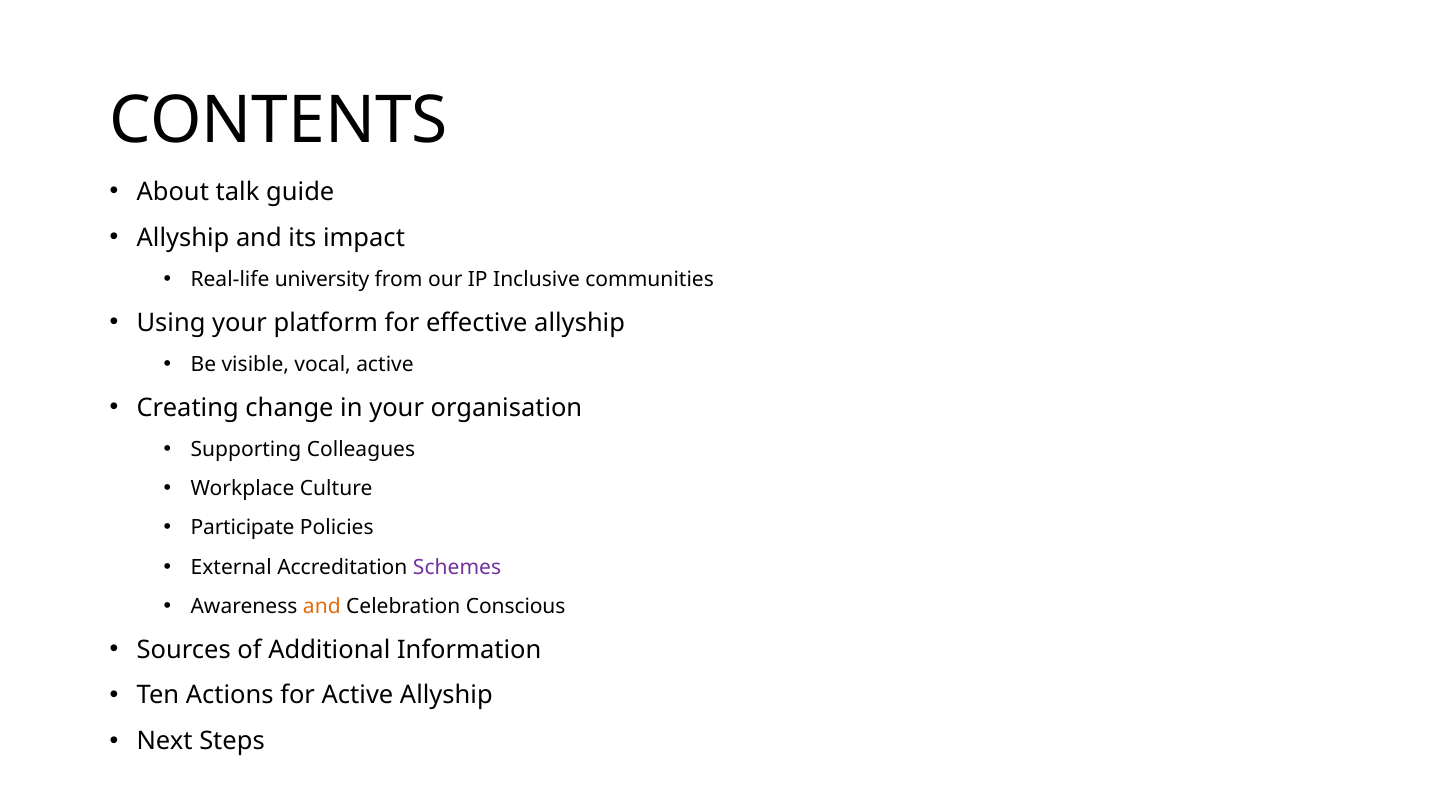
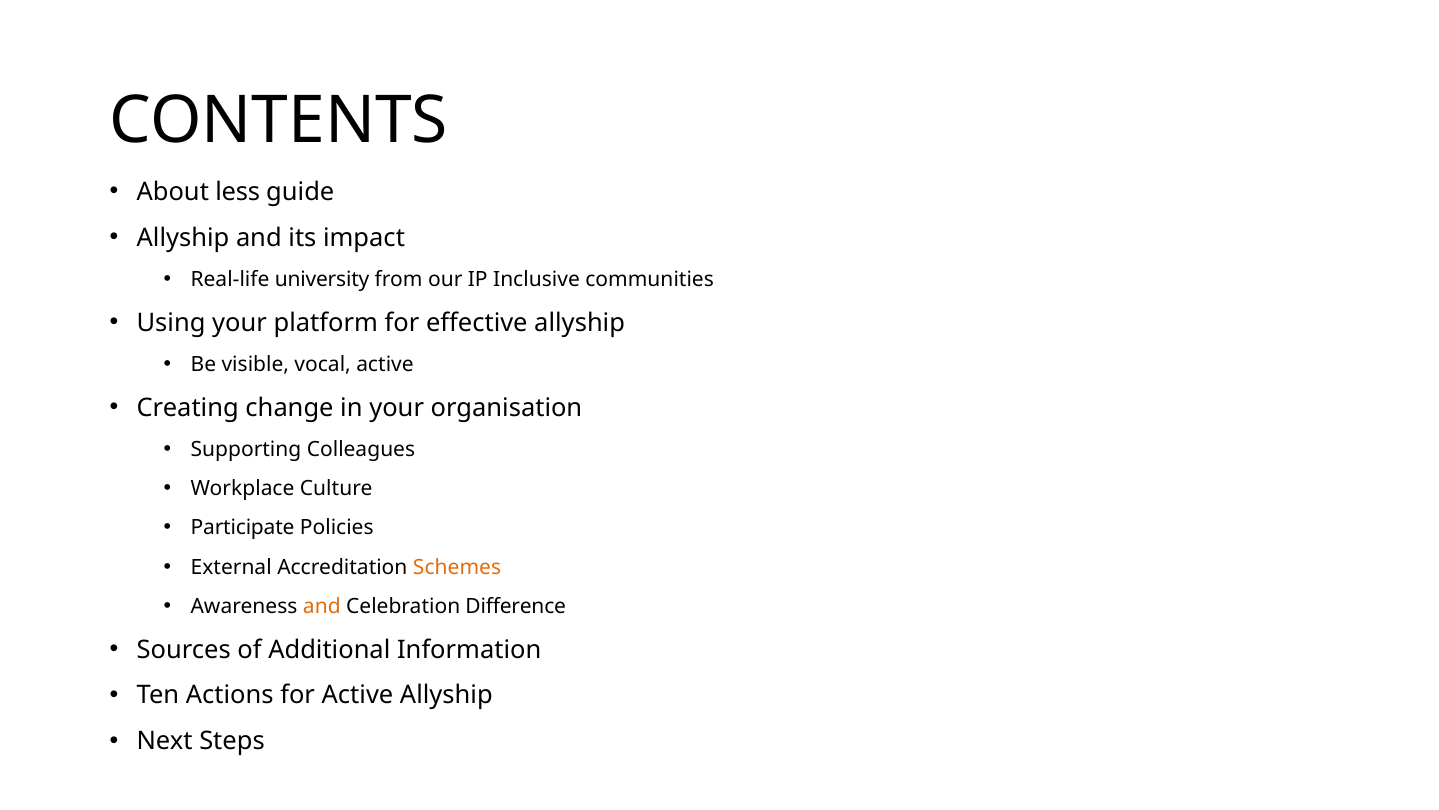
talk: talk -> less
Schemes colour: purple -> orange
Conscious: Conscious -> Difference
